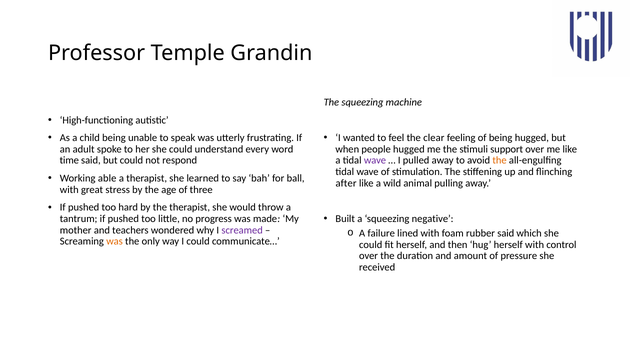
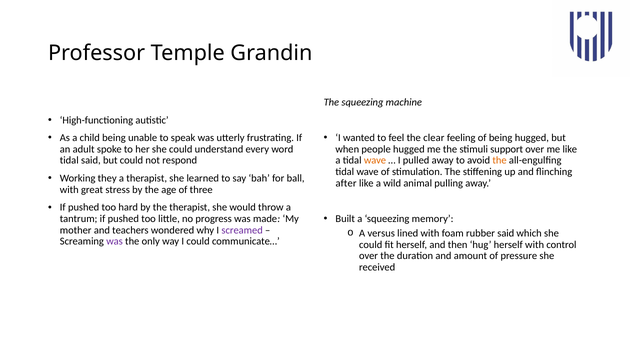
time at (69, 161): time -> tidal
wave at (375, 161) colour: purple -> orange
able: able -> they
negative: negative -> memory
failure: failure -> versus
was at (115, 242) colour: orange -> purple
